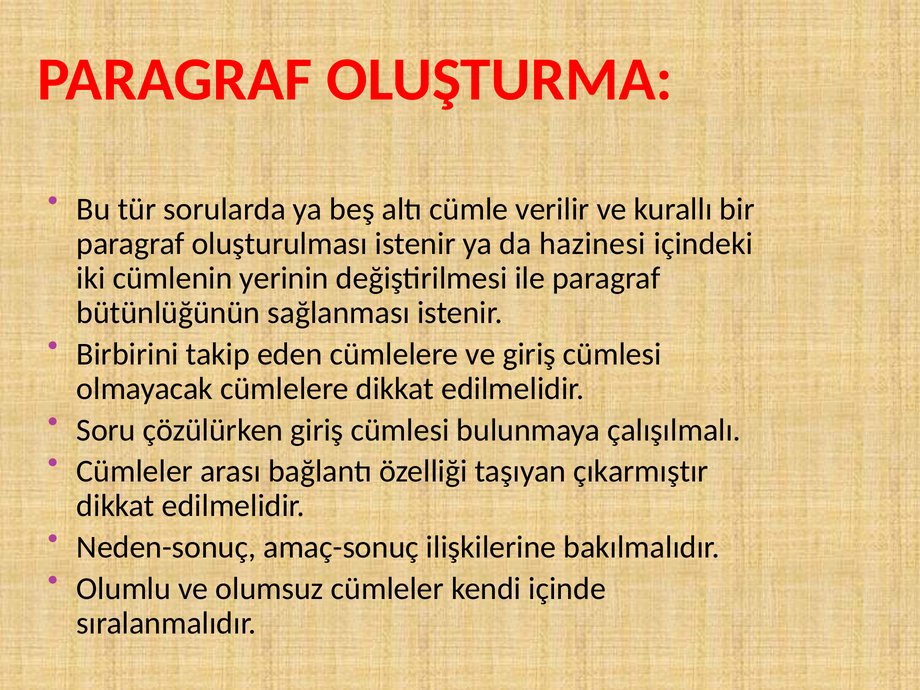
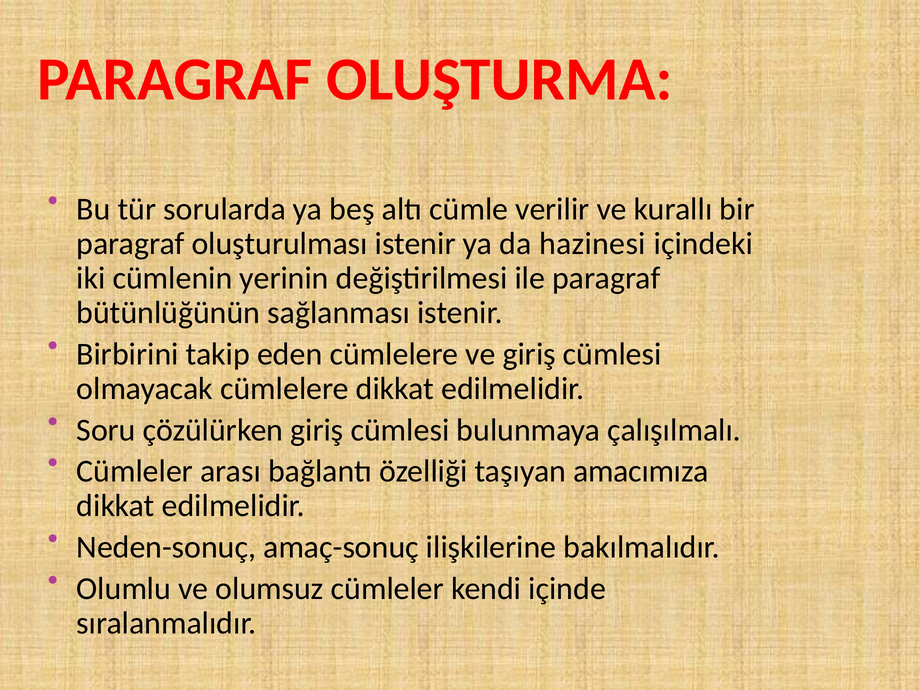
çıkarmıştır: çıkarmıştır -> amacımıza
